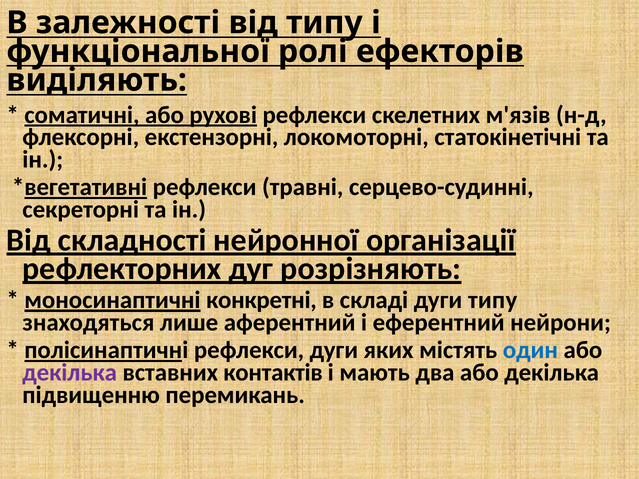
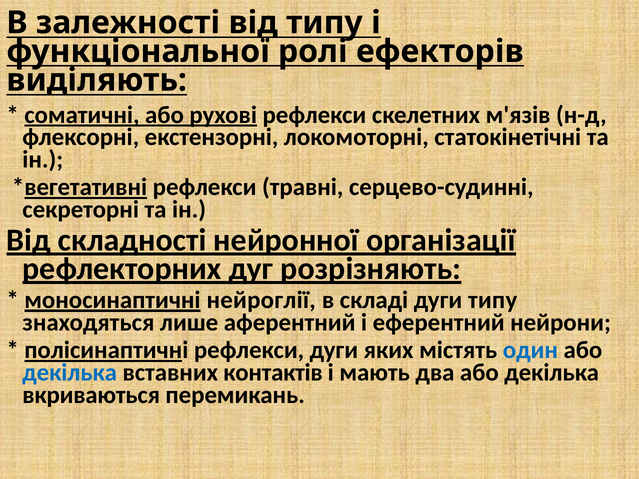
конкретні: конкретні -> нейроглії
декілька at (70, 373) colour: purple -> blue
підвищенню: підвищенню -> вкриваються
